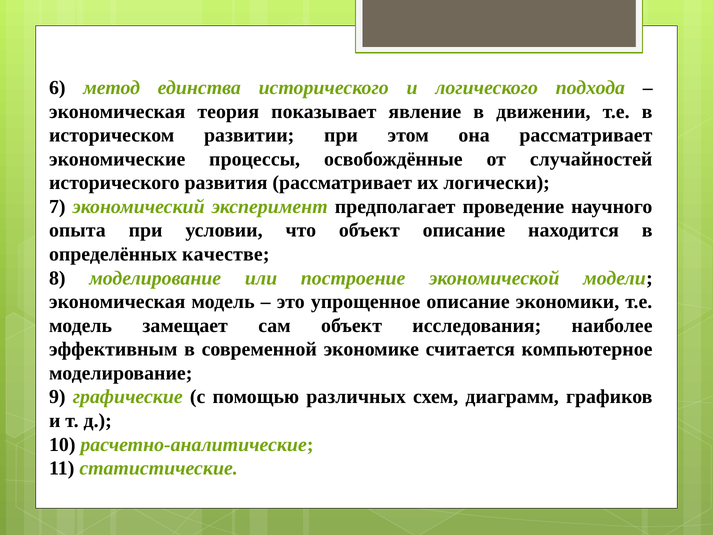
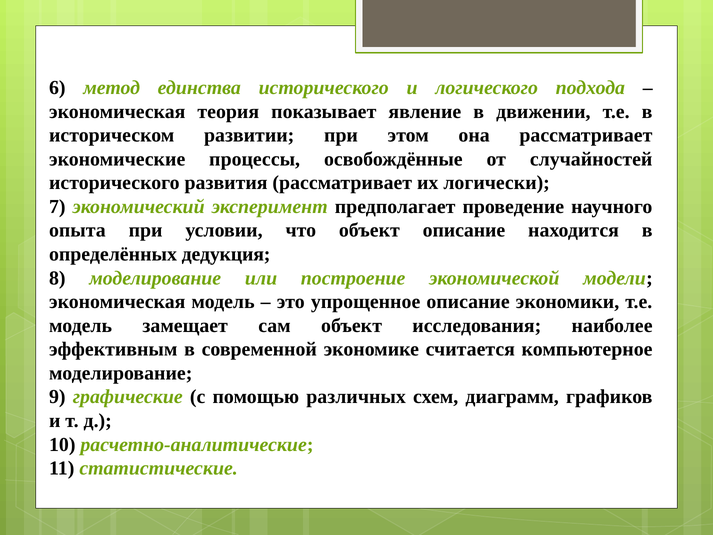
качестве: качестве -> дедукция
